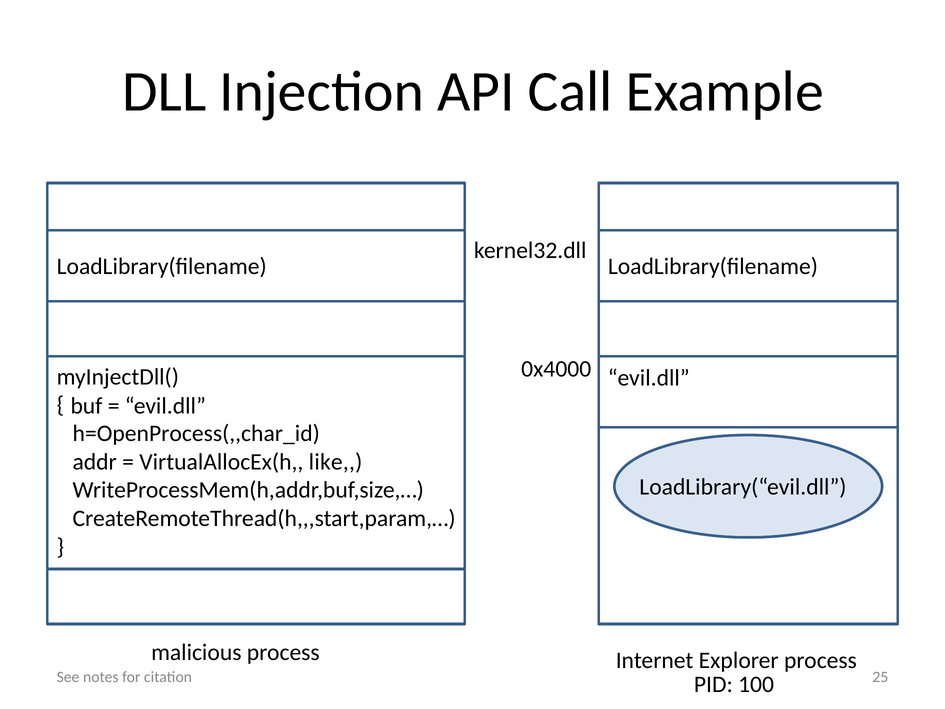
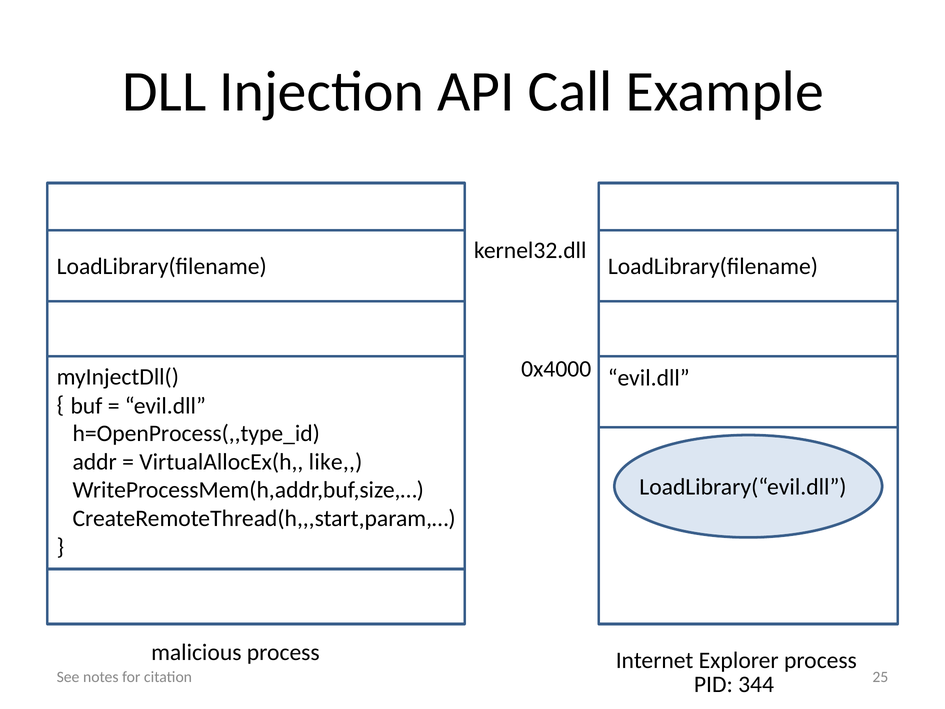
h=OpenProcess(,,char_id: h=OpenProcess(,,char_id -> h=OpenProcess(,,type_id
100: 100 -> 344
